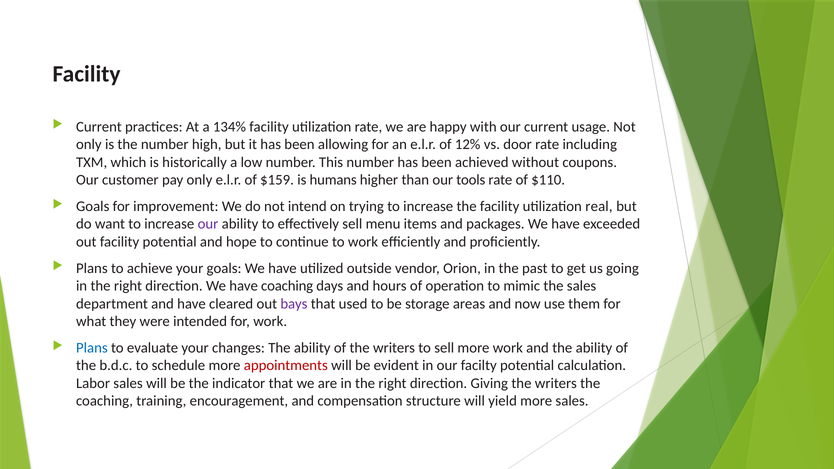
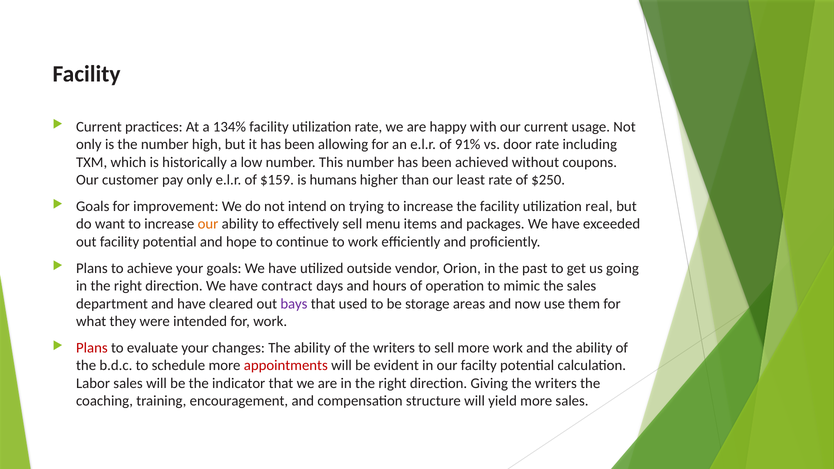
12%: 12% -> 91%
tools: tools -> least
$110: $110 -> $250
our at (208, 224) colour: purple -> orange
have coaching: coaching -> contract
Plans at (92, 348) colour: blue -> red
